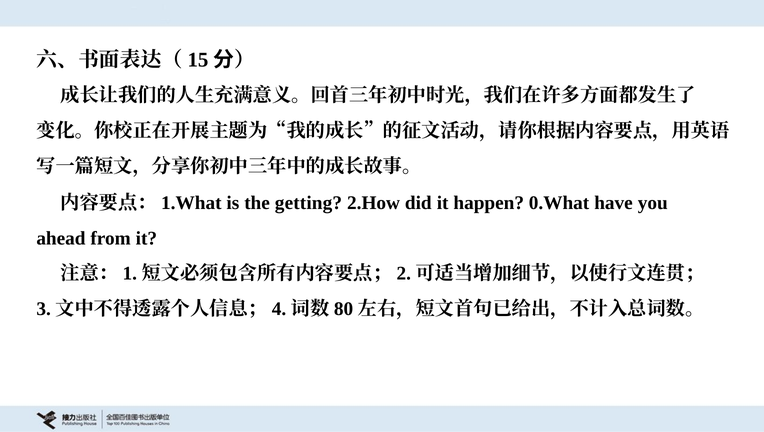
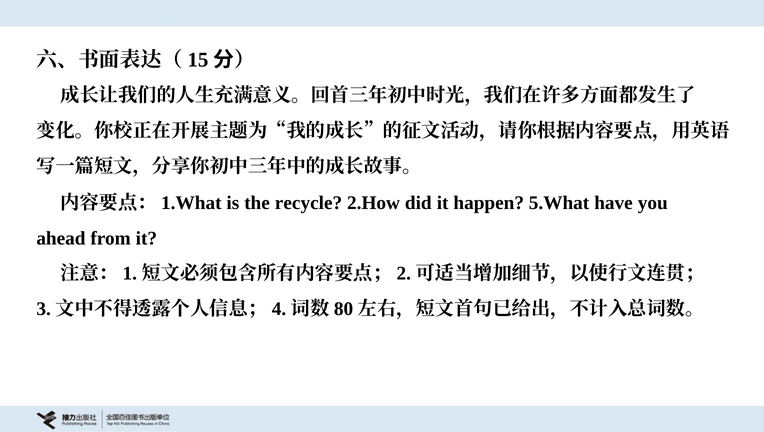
getting: getting -> recycle
0.What: 0.What -> 5.What
